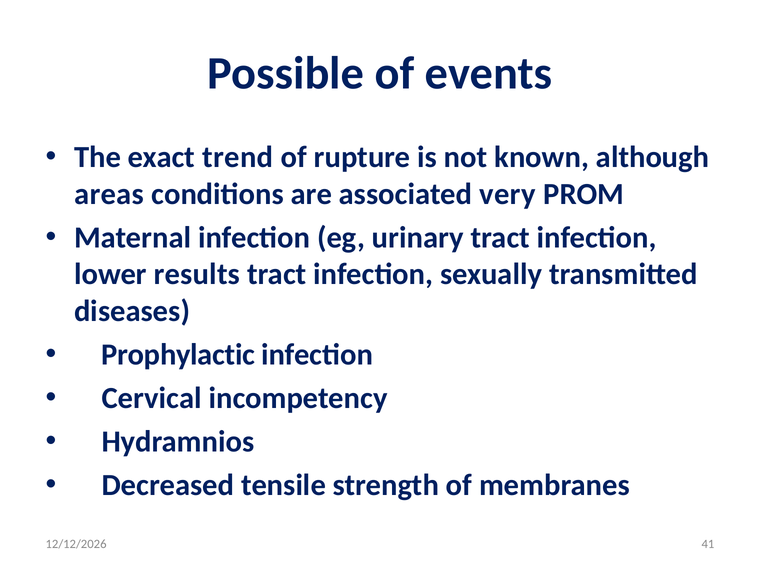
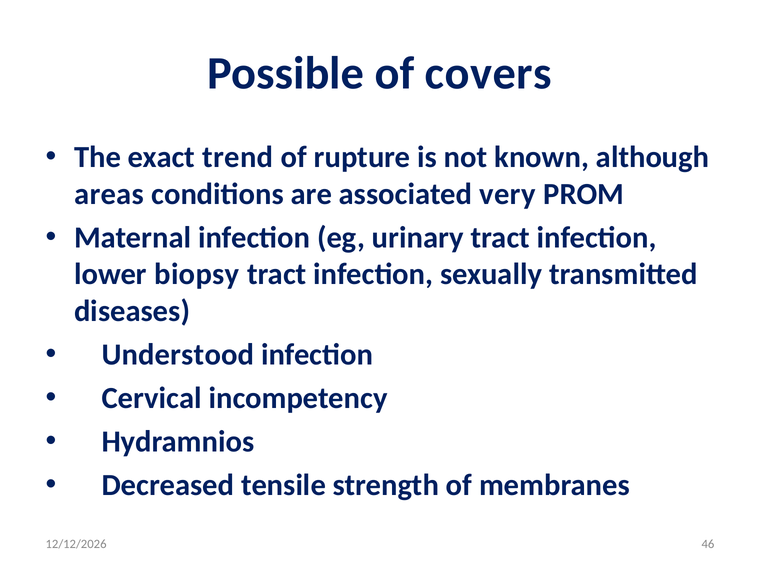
events: events -> covers
results: results -> biopsy
Prophylactic: Prophylactic -> Understood
41: 41 -> 46
